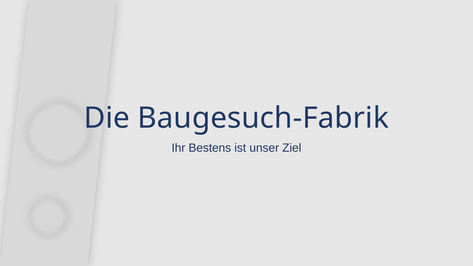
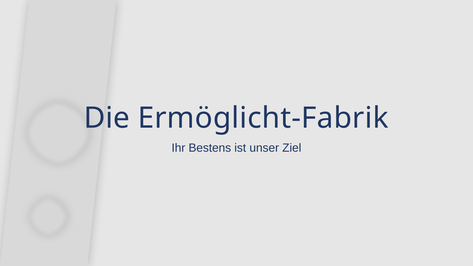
Baugesuch-Fabrik: Baugesuch-Fabrik -> Ermöglicht-Fabrik
